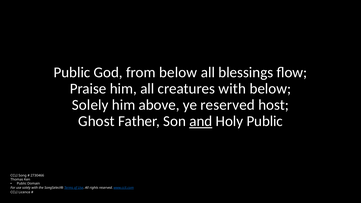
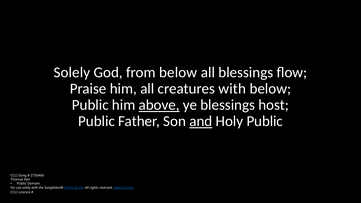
Public at (72, 73): Public -> Solely
Solely at (90, 105): Solely -> Public
above underline: none -> present
ye reserved: reserved -> blessings
Ghost at (96, 121): Ghost -> Public
